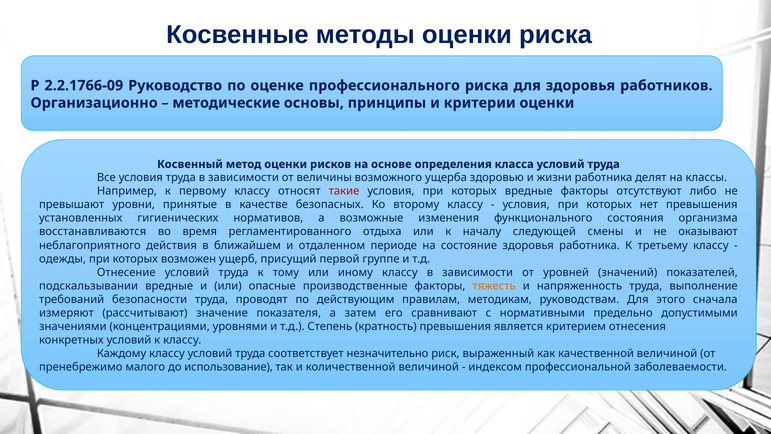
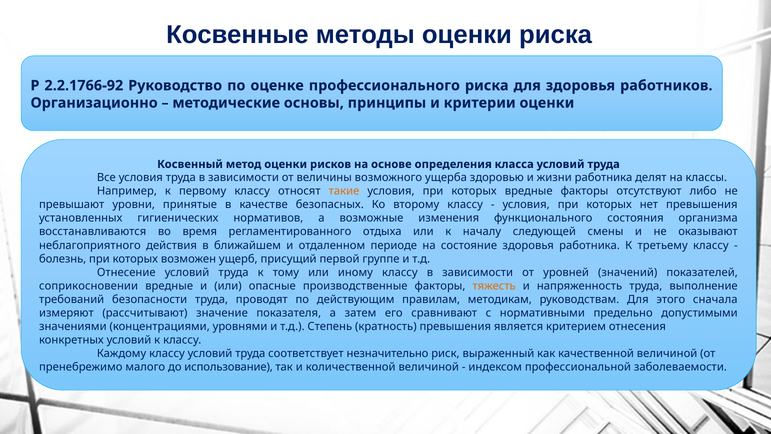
2.2.1766-09: 2.2.1766-09 -> 2.2.1766-92
такие colour: red -> orange
одежды: одежды -> болезнь
подскальзывании: подскальзывании -> соприкосновении
